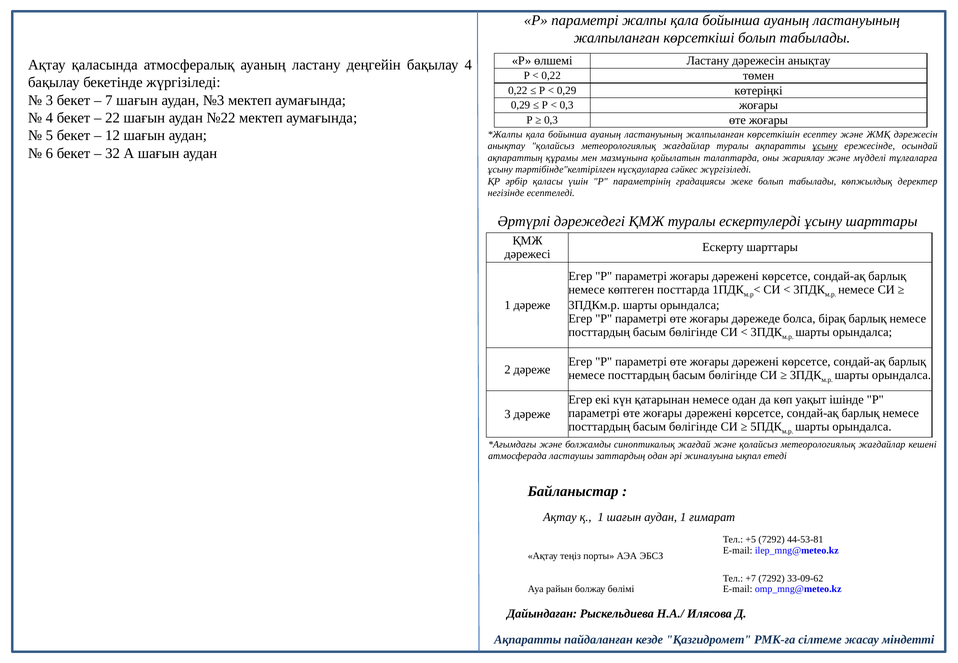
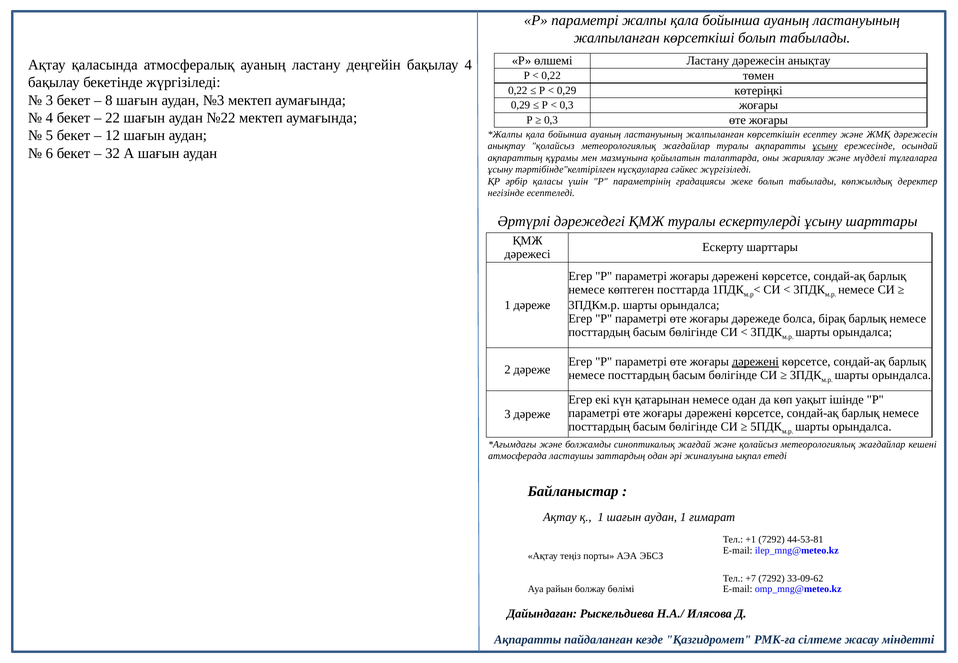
7: 7 -> 8
дәрежені at (755, 362) underline: none -> present
+5: +5 -> +1
